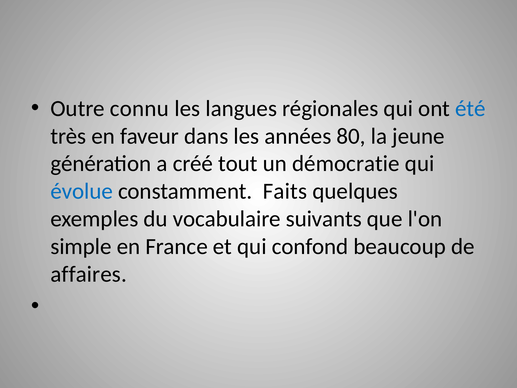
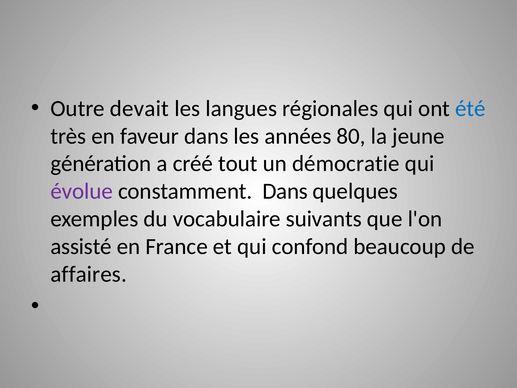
connu: connu -> devait
évolue colour: blue -> purple
constamment Faits: Faits -> Dans
simple: simple -> assisté
